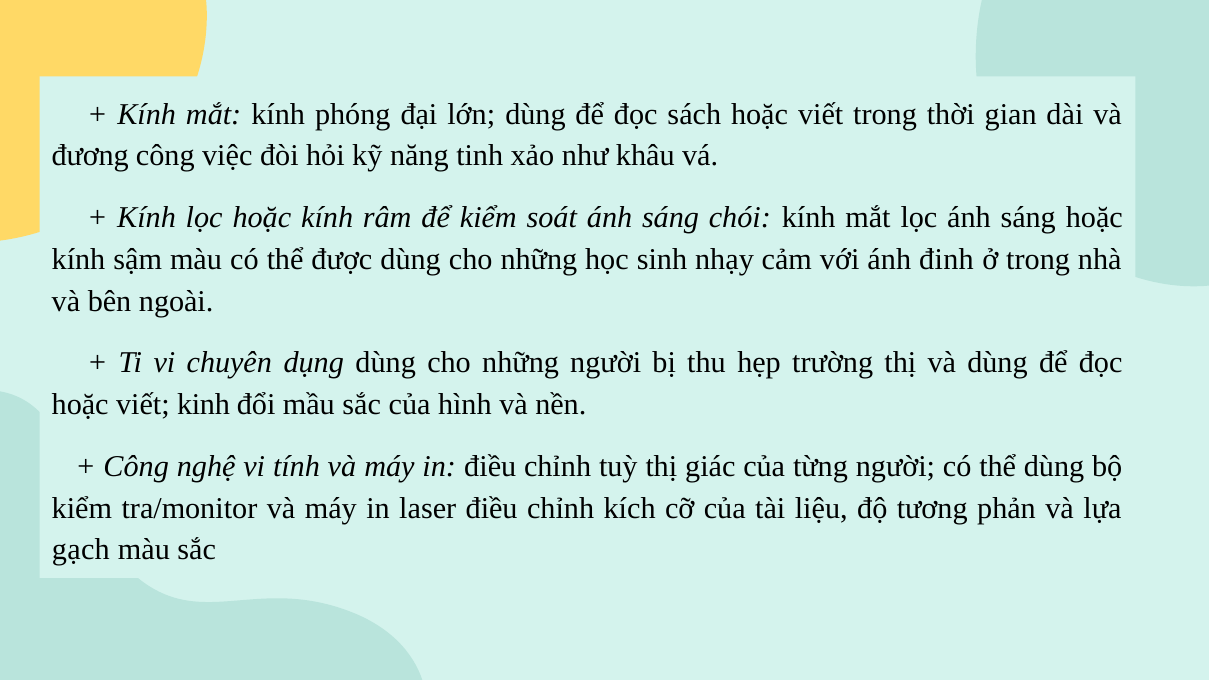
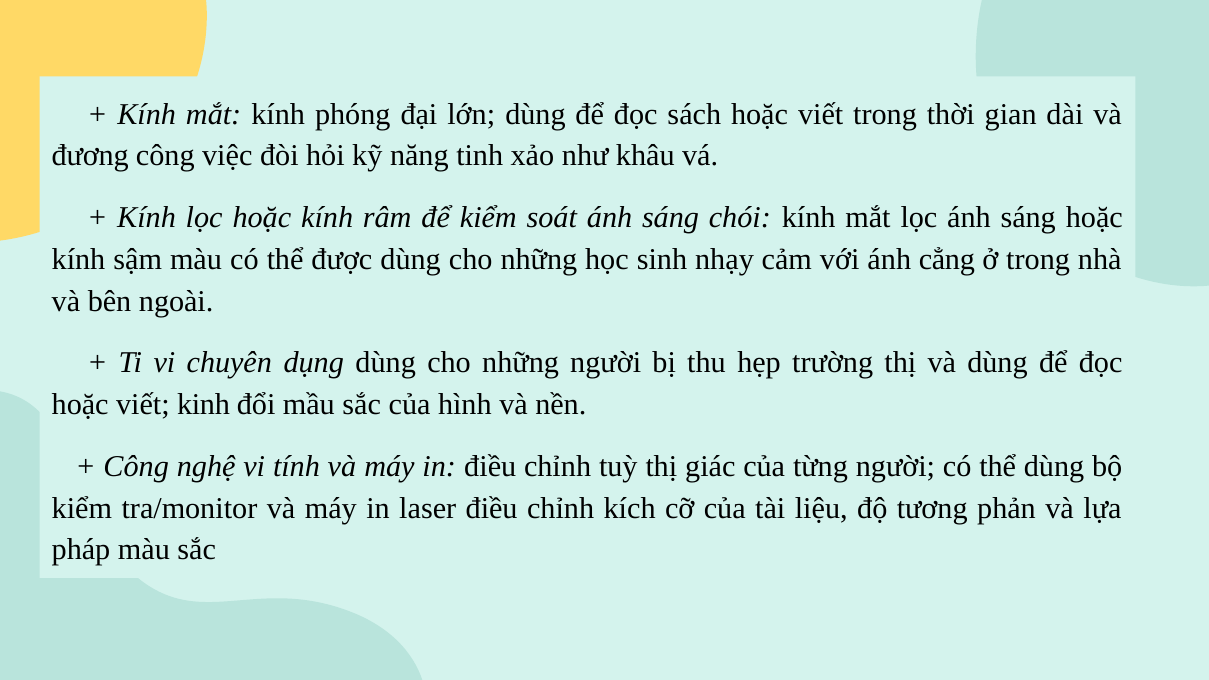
đinh: đinh -> cẳng
gạch: gạch -> pháp
